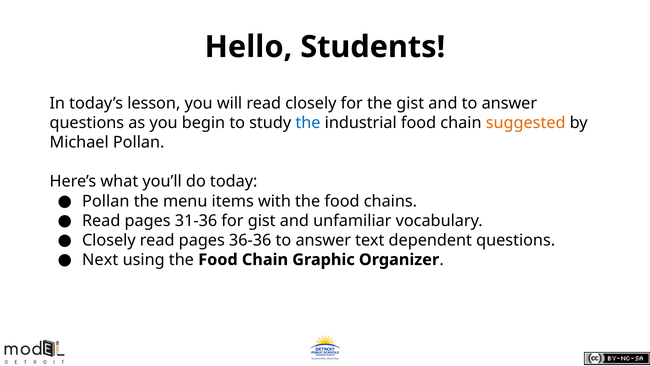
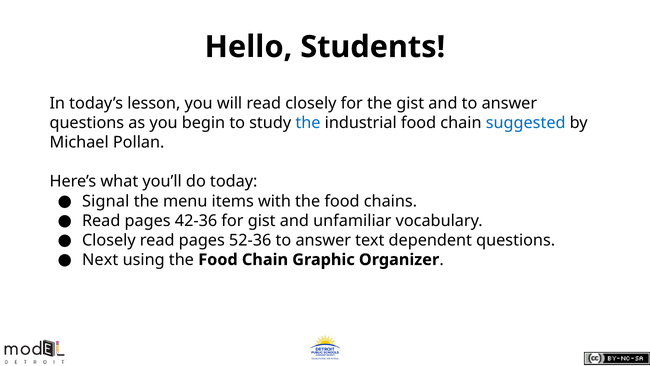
suggested colour: orange -> blue
Pollan at (106, 201): Pollan -> Signal
31-36: 31-36 -> 42-36
36-36: 36-36 -> 52-36
